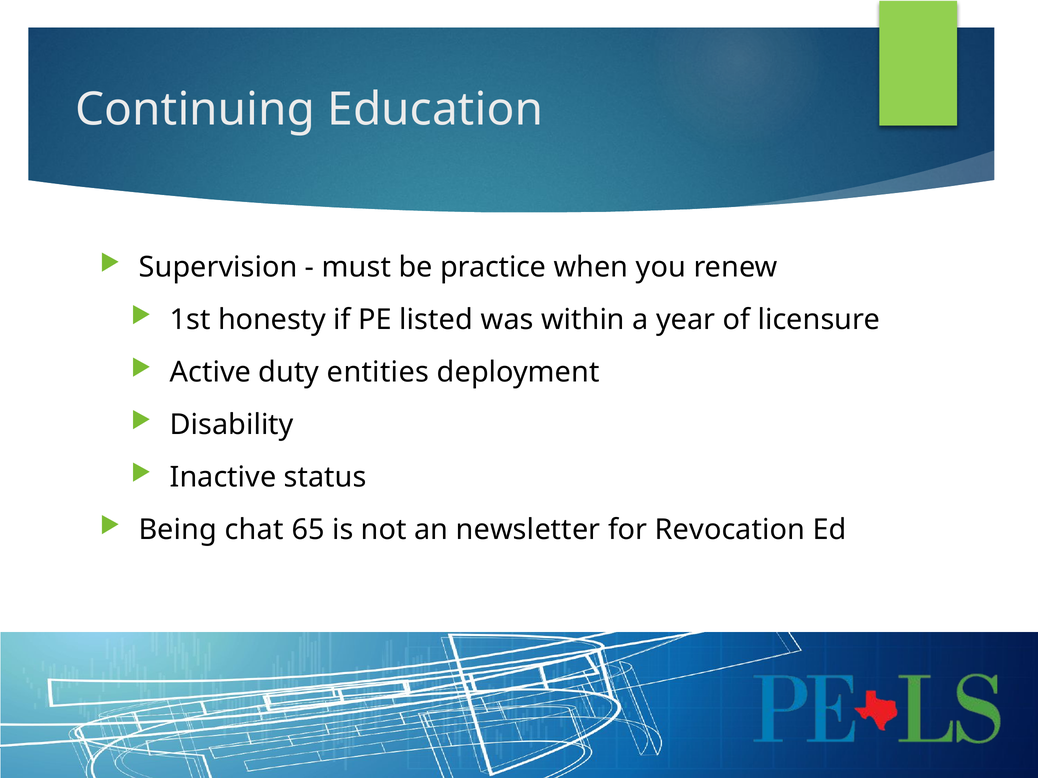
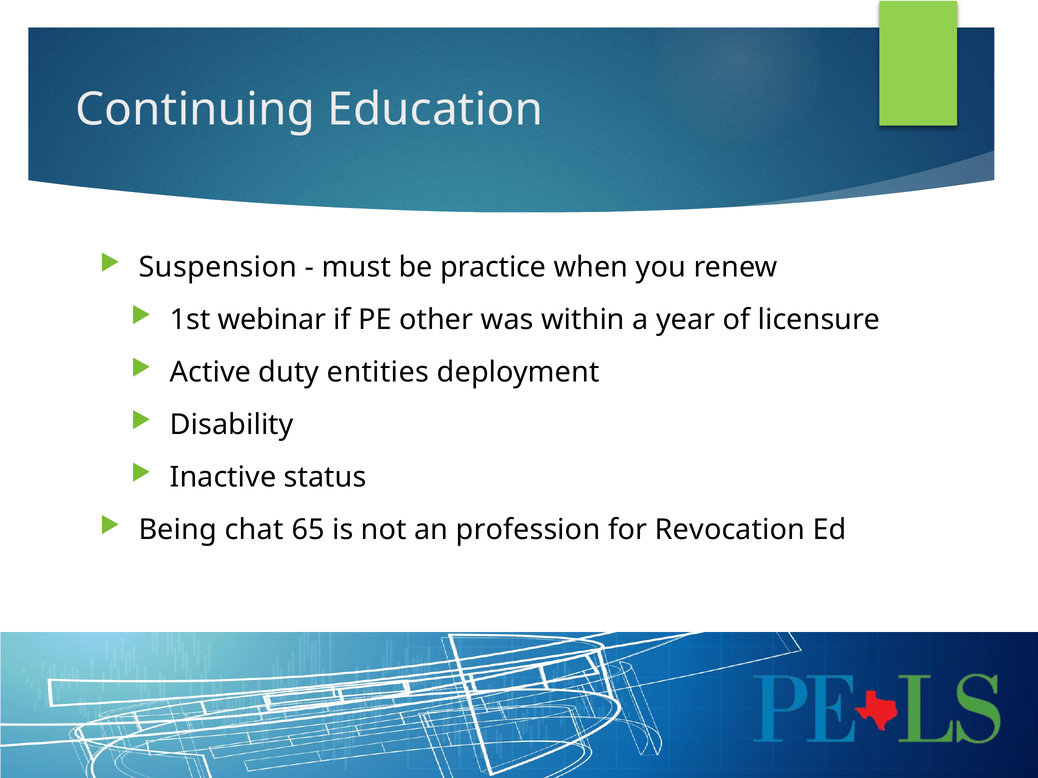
Supervision: Supervision -> Suspension
honesty: honesty -> webinar
listed: listed -> other
newsletter: newsletter -> profession
